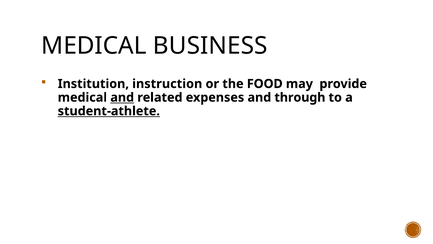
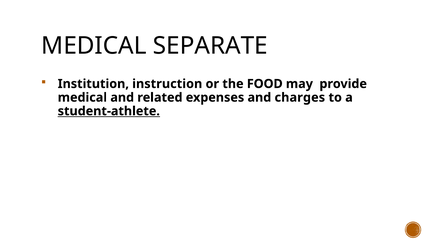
BUSINESS: BUSINESS -> SEPARATE
and at (122, 97) underline: present -> none
through: through -> charges
